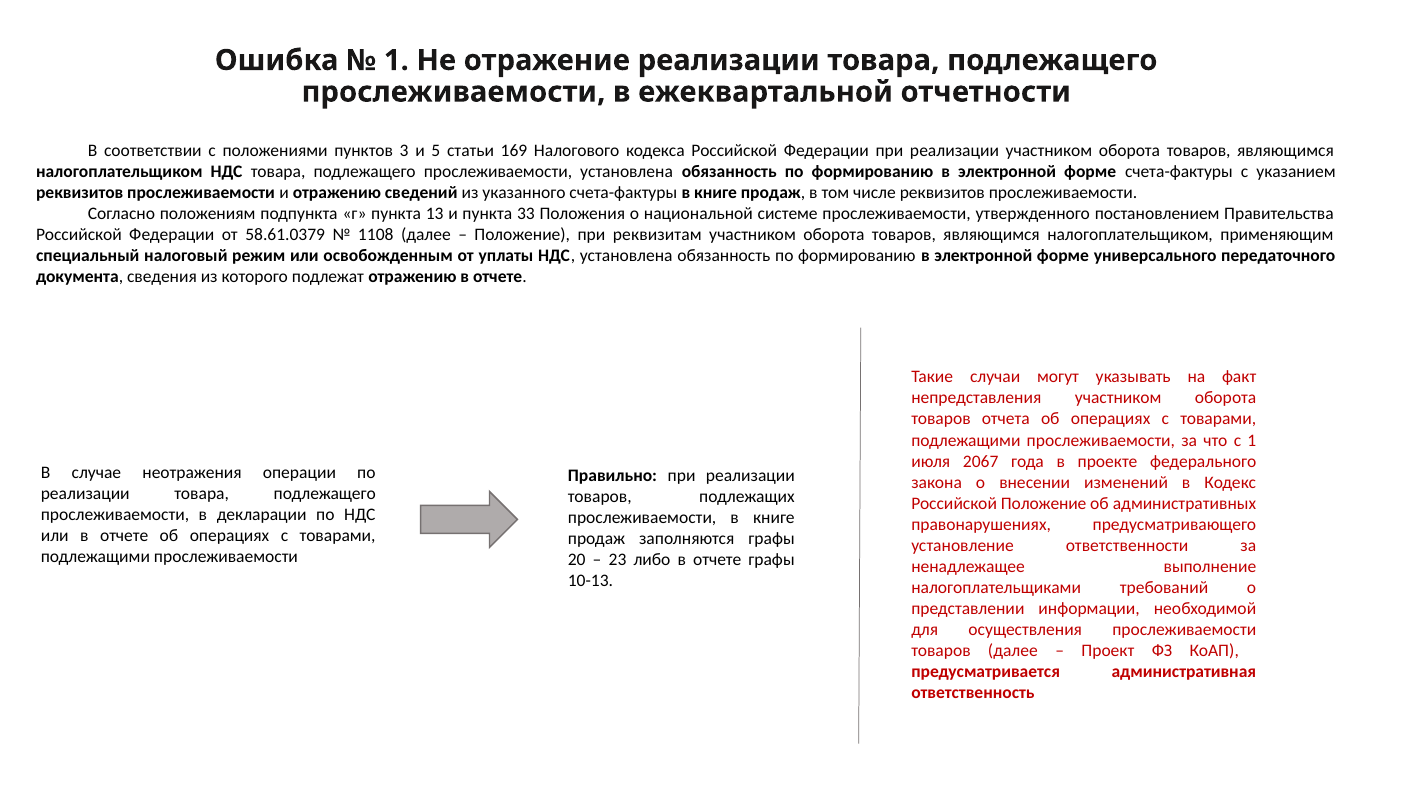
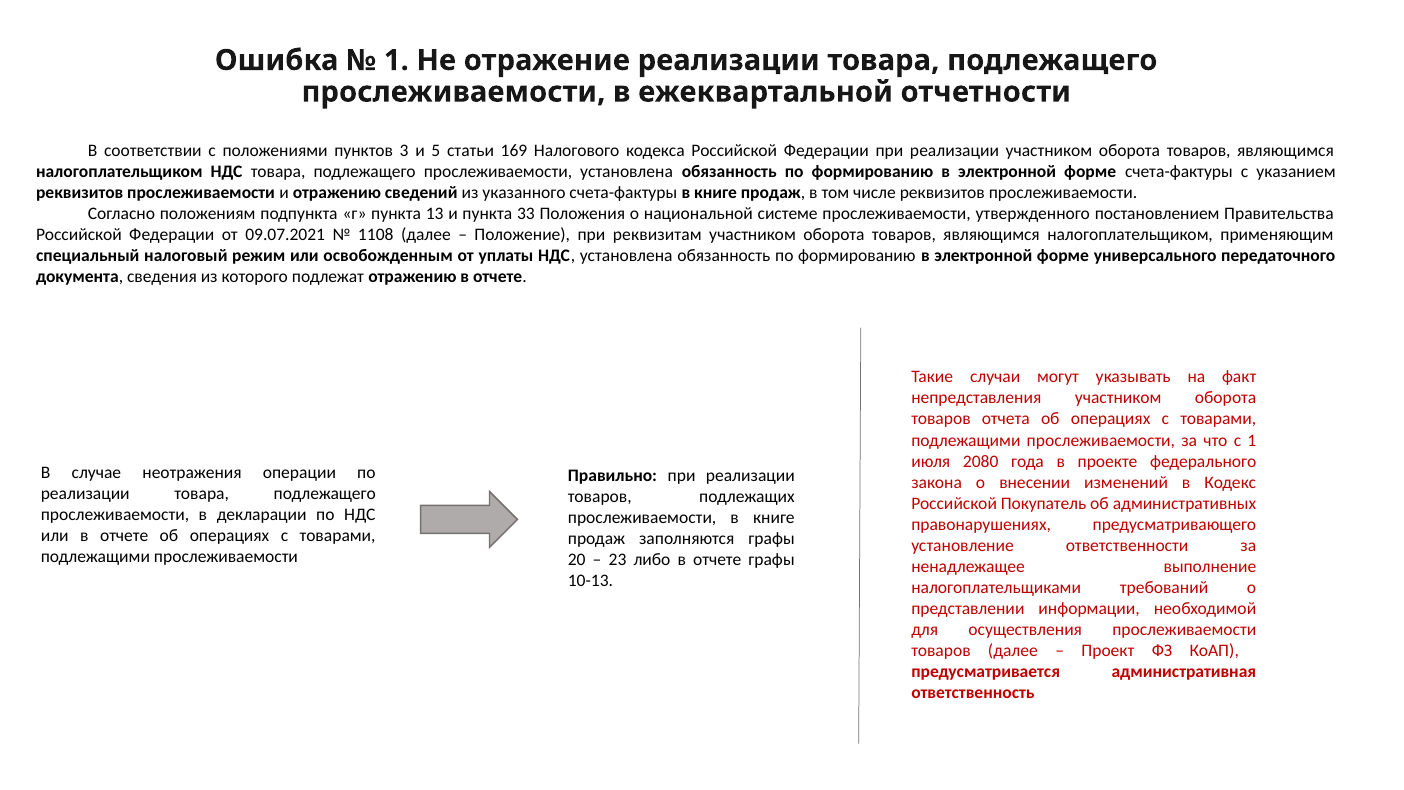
58.61.0379: 58.61.0379 -> 09.07.2021
2067: 2067 -> 2080
Российской Положение: Положение -> Покупатель
